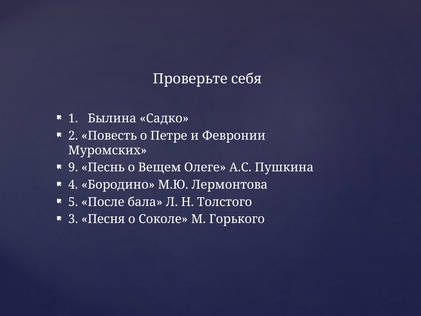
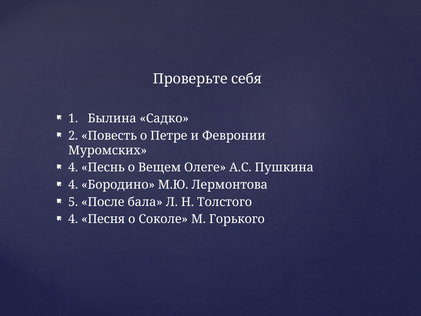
9 at (73, 167): 9 -> 4
3 at (73, 219): 3 -> 4
